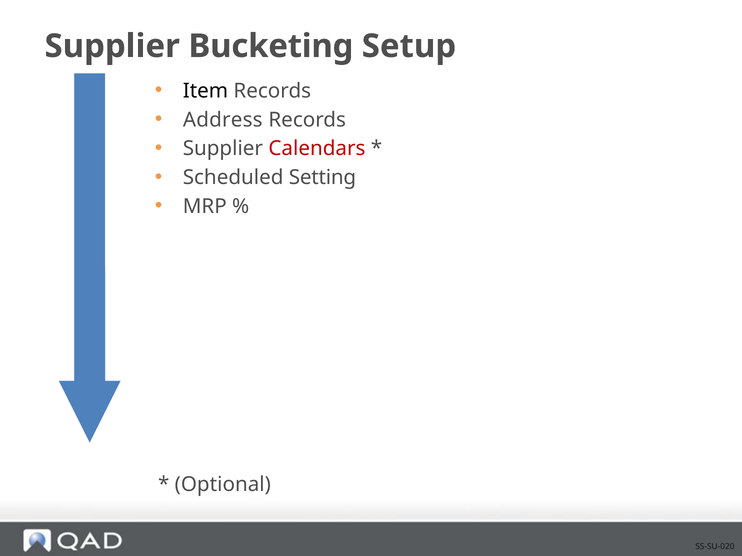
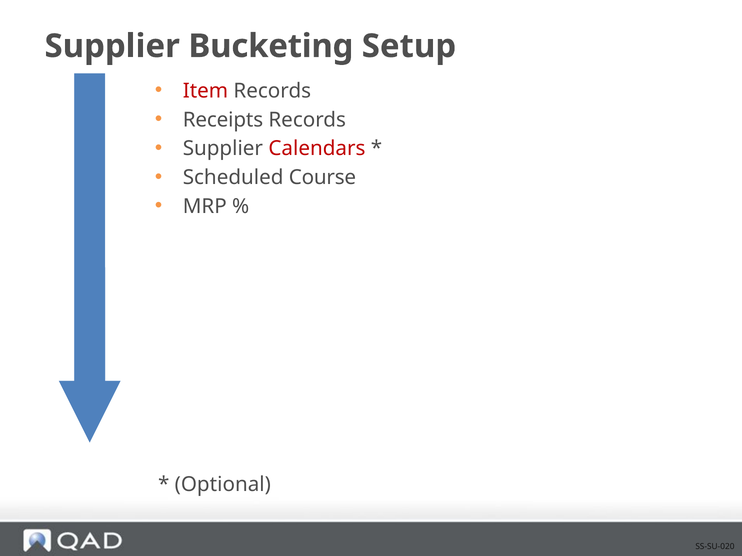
Item colour: black -> red
Address: Address -> Receipts
Setting: Setting -> Course
